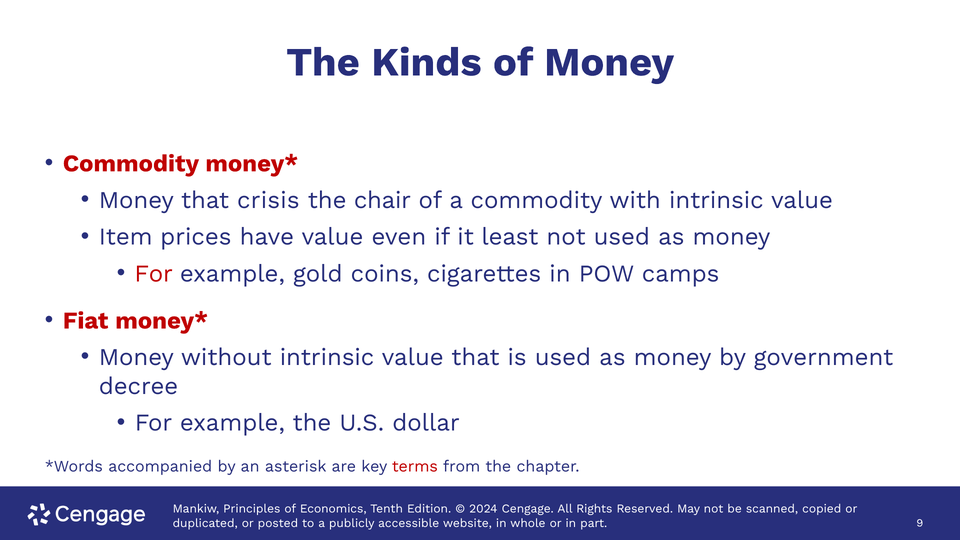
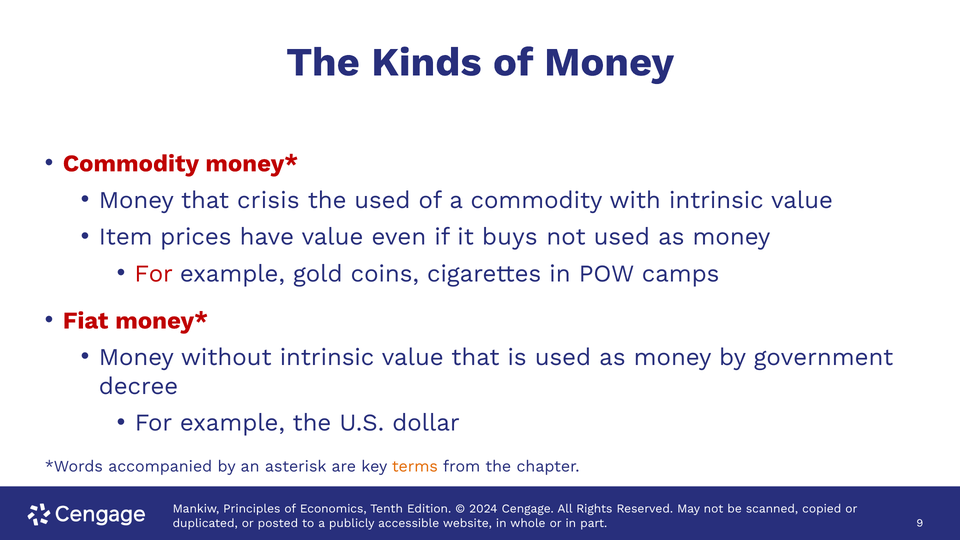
the chair: chair -> used
least: least -> buys
terms colour: red -> orange
